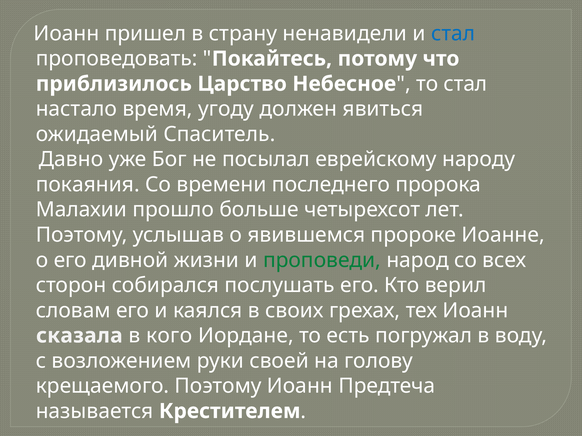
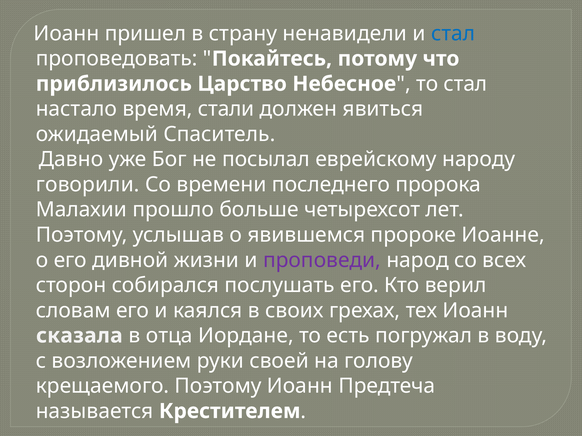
угоду: угоду -> стали
покаяния: покаяния -> говорили
проповеди colour: green -> purple
кого: кого -> отца
